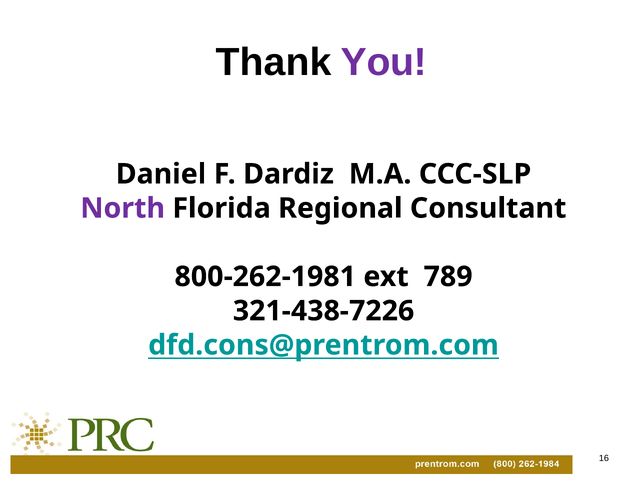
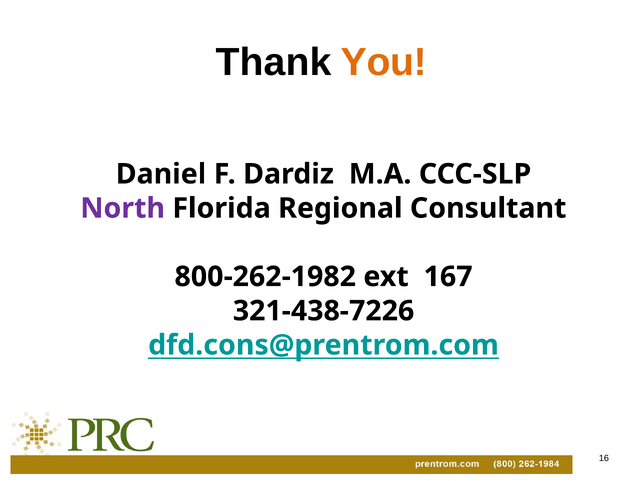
You colour: purple -> orange
800-262-1981: 800-262-1981 -> 800-262-1982
789: 789 -> 167
